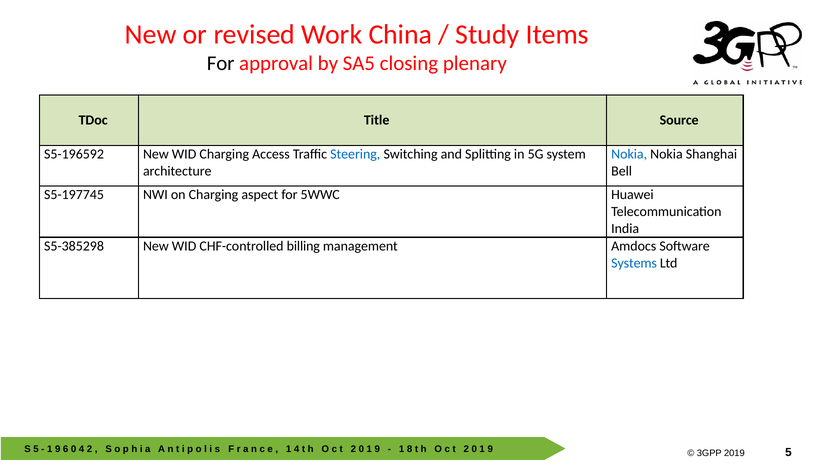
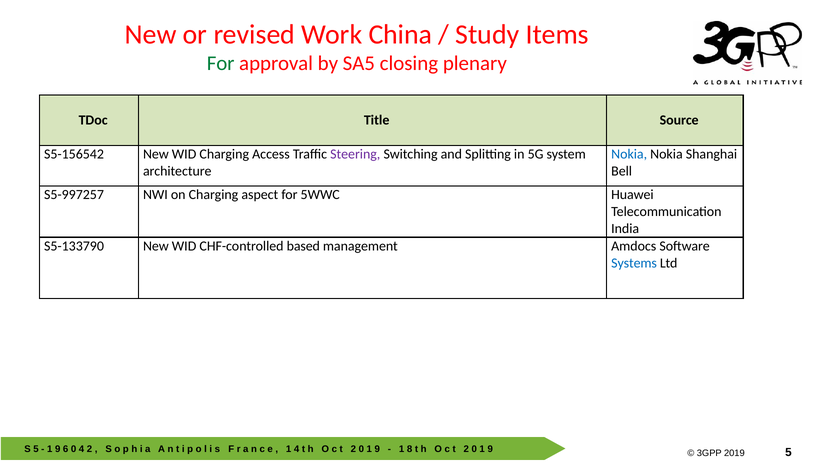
For at (221, 63) colour: black -> green
S5-196592: S5-196592 -> S5-156542
Steering colour: blue -> purple
S5-197745: S5-197745 -> S5-997257
S5-385298: S5-385298 -> S5-133790
billing: billing -> based
